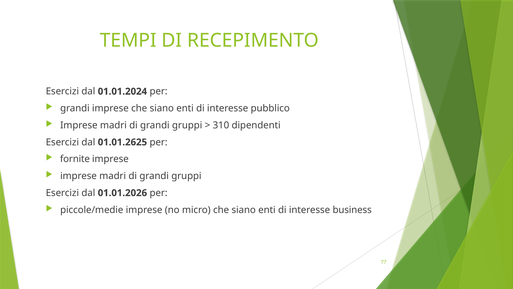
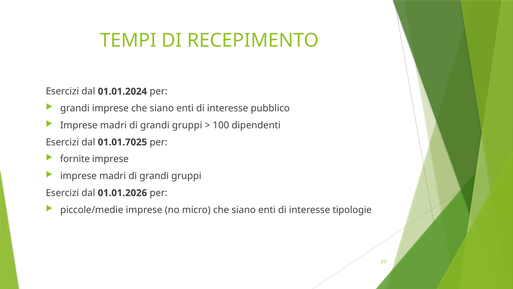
310: 310 -> 100
01.01.2625: 01.01.2625 -> 01.01.7025
business: business -> tipologie
